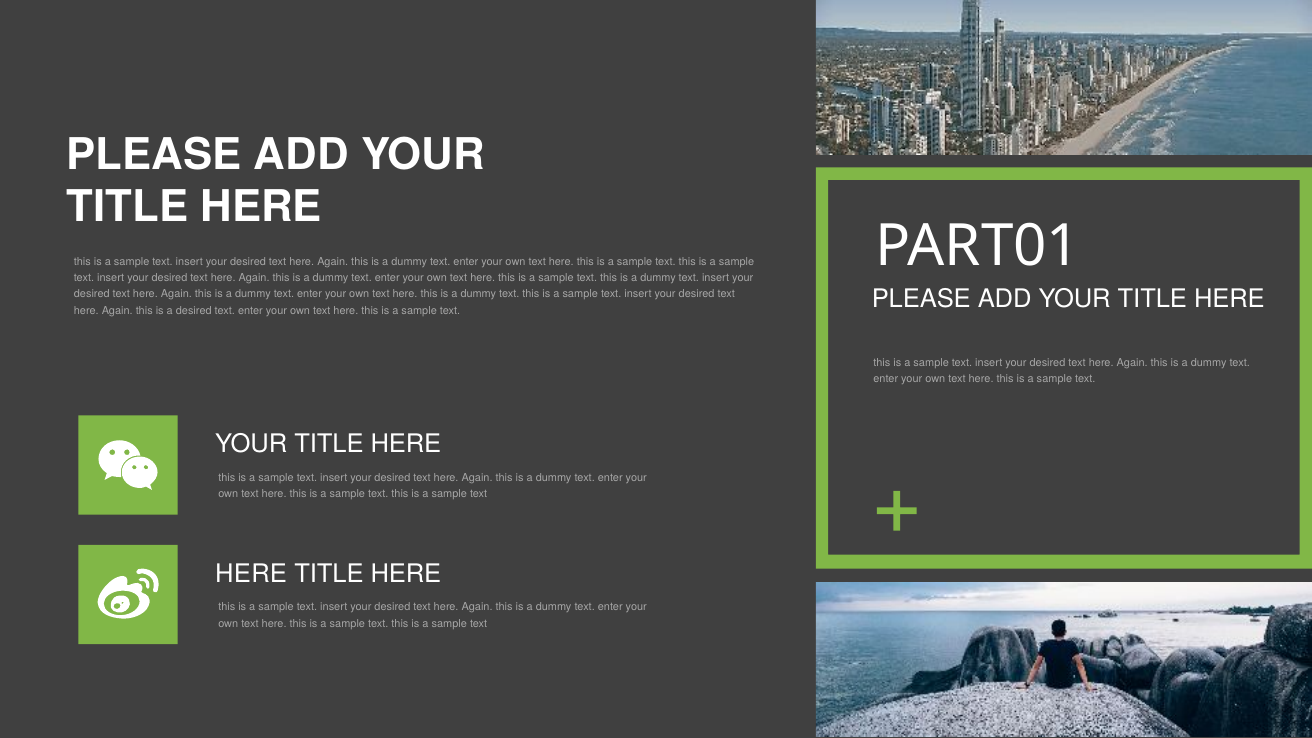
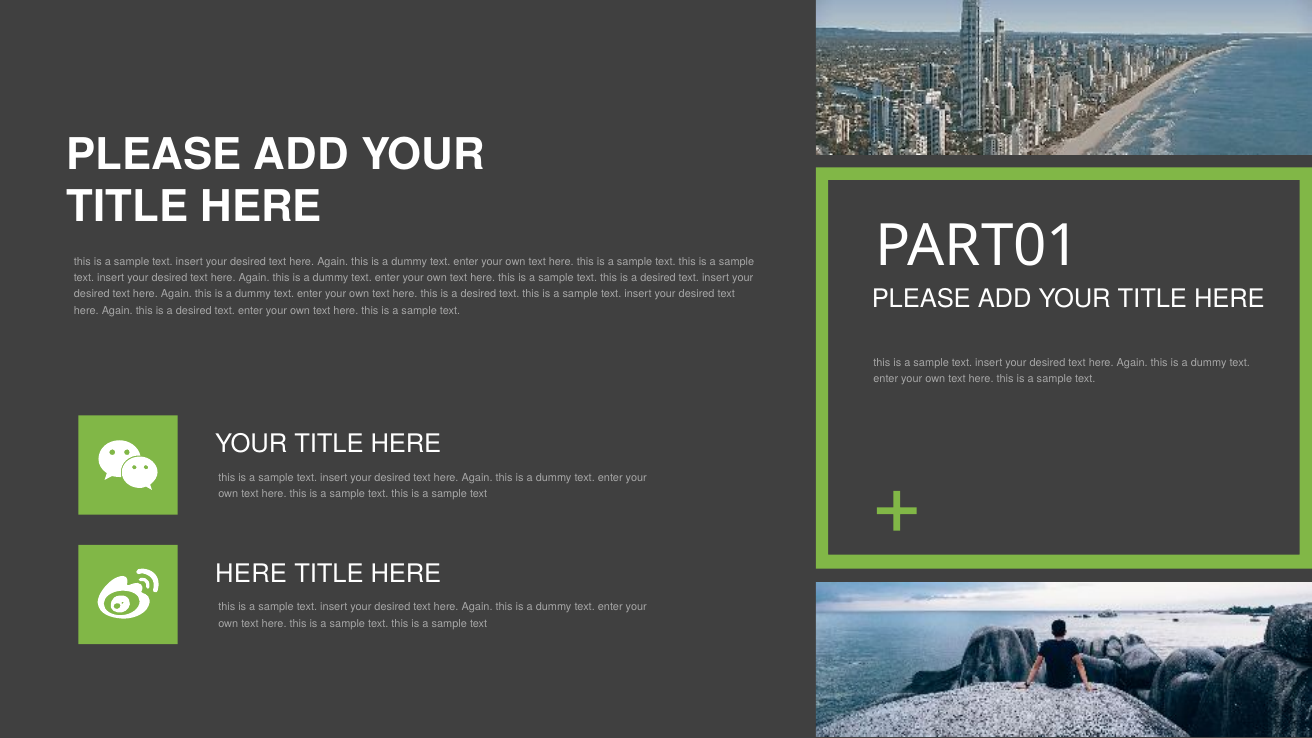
dummy at (658, 278): dummy -> desired
dummy at (478, 294): dummy -> desired
